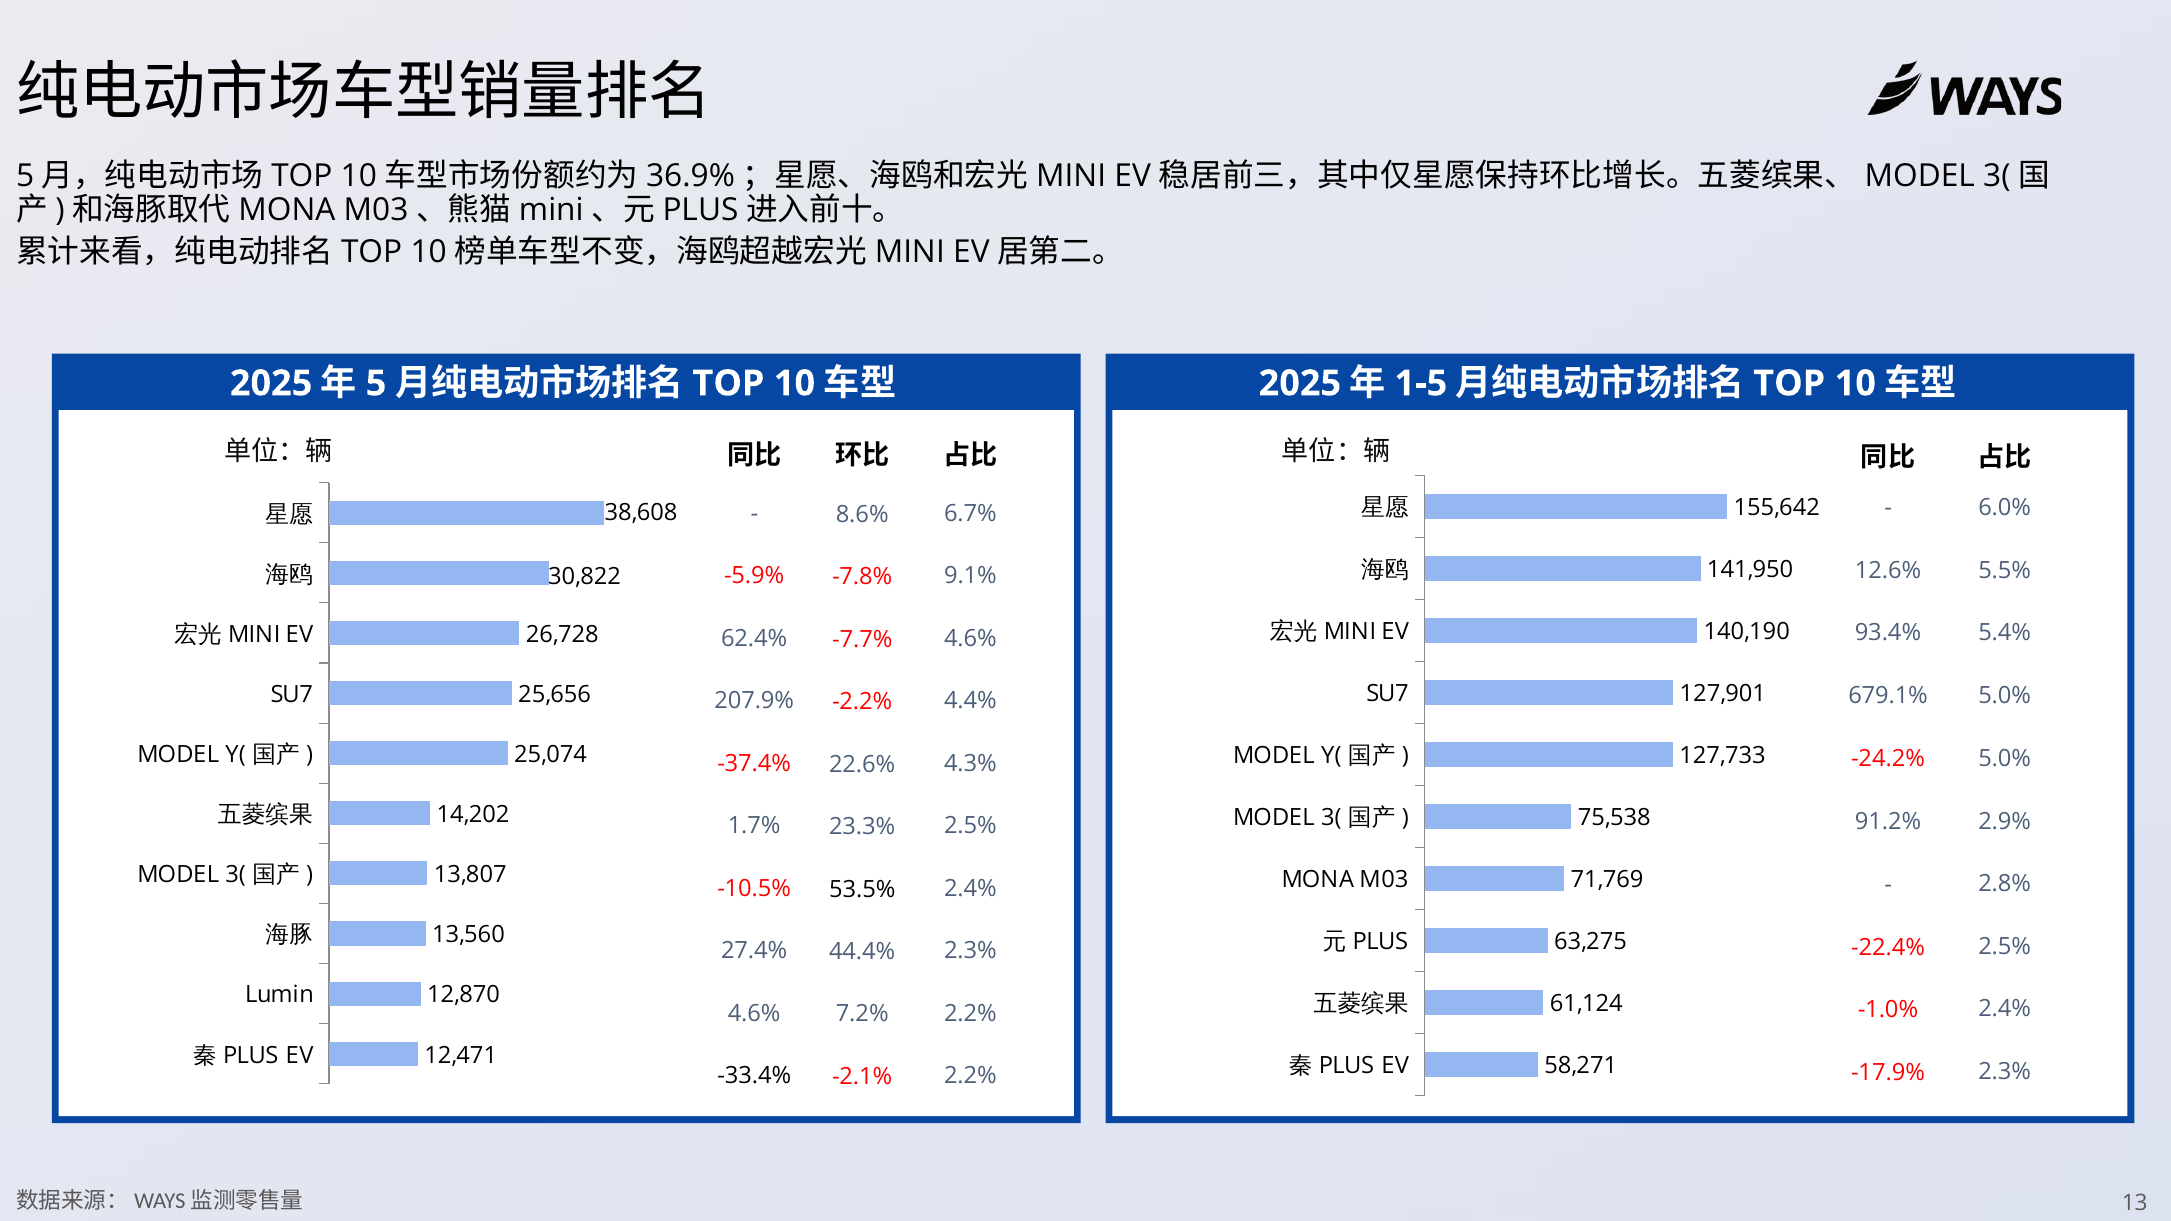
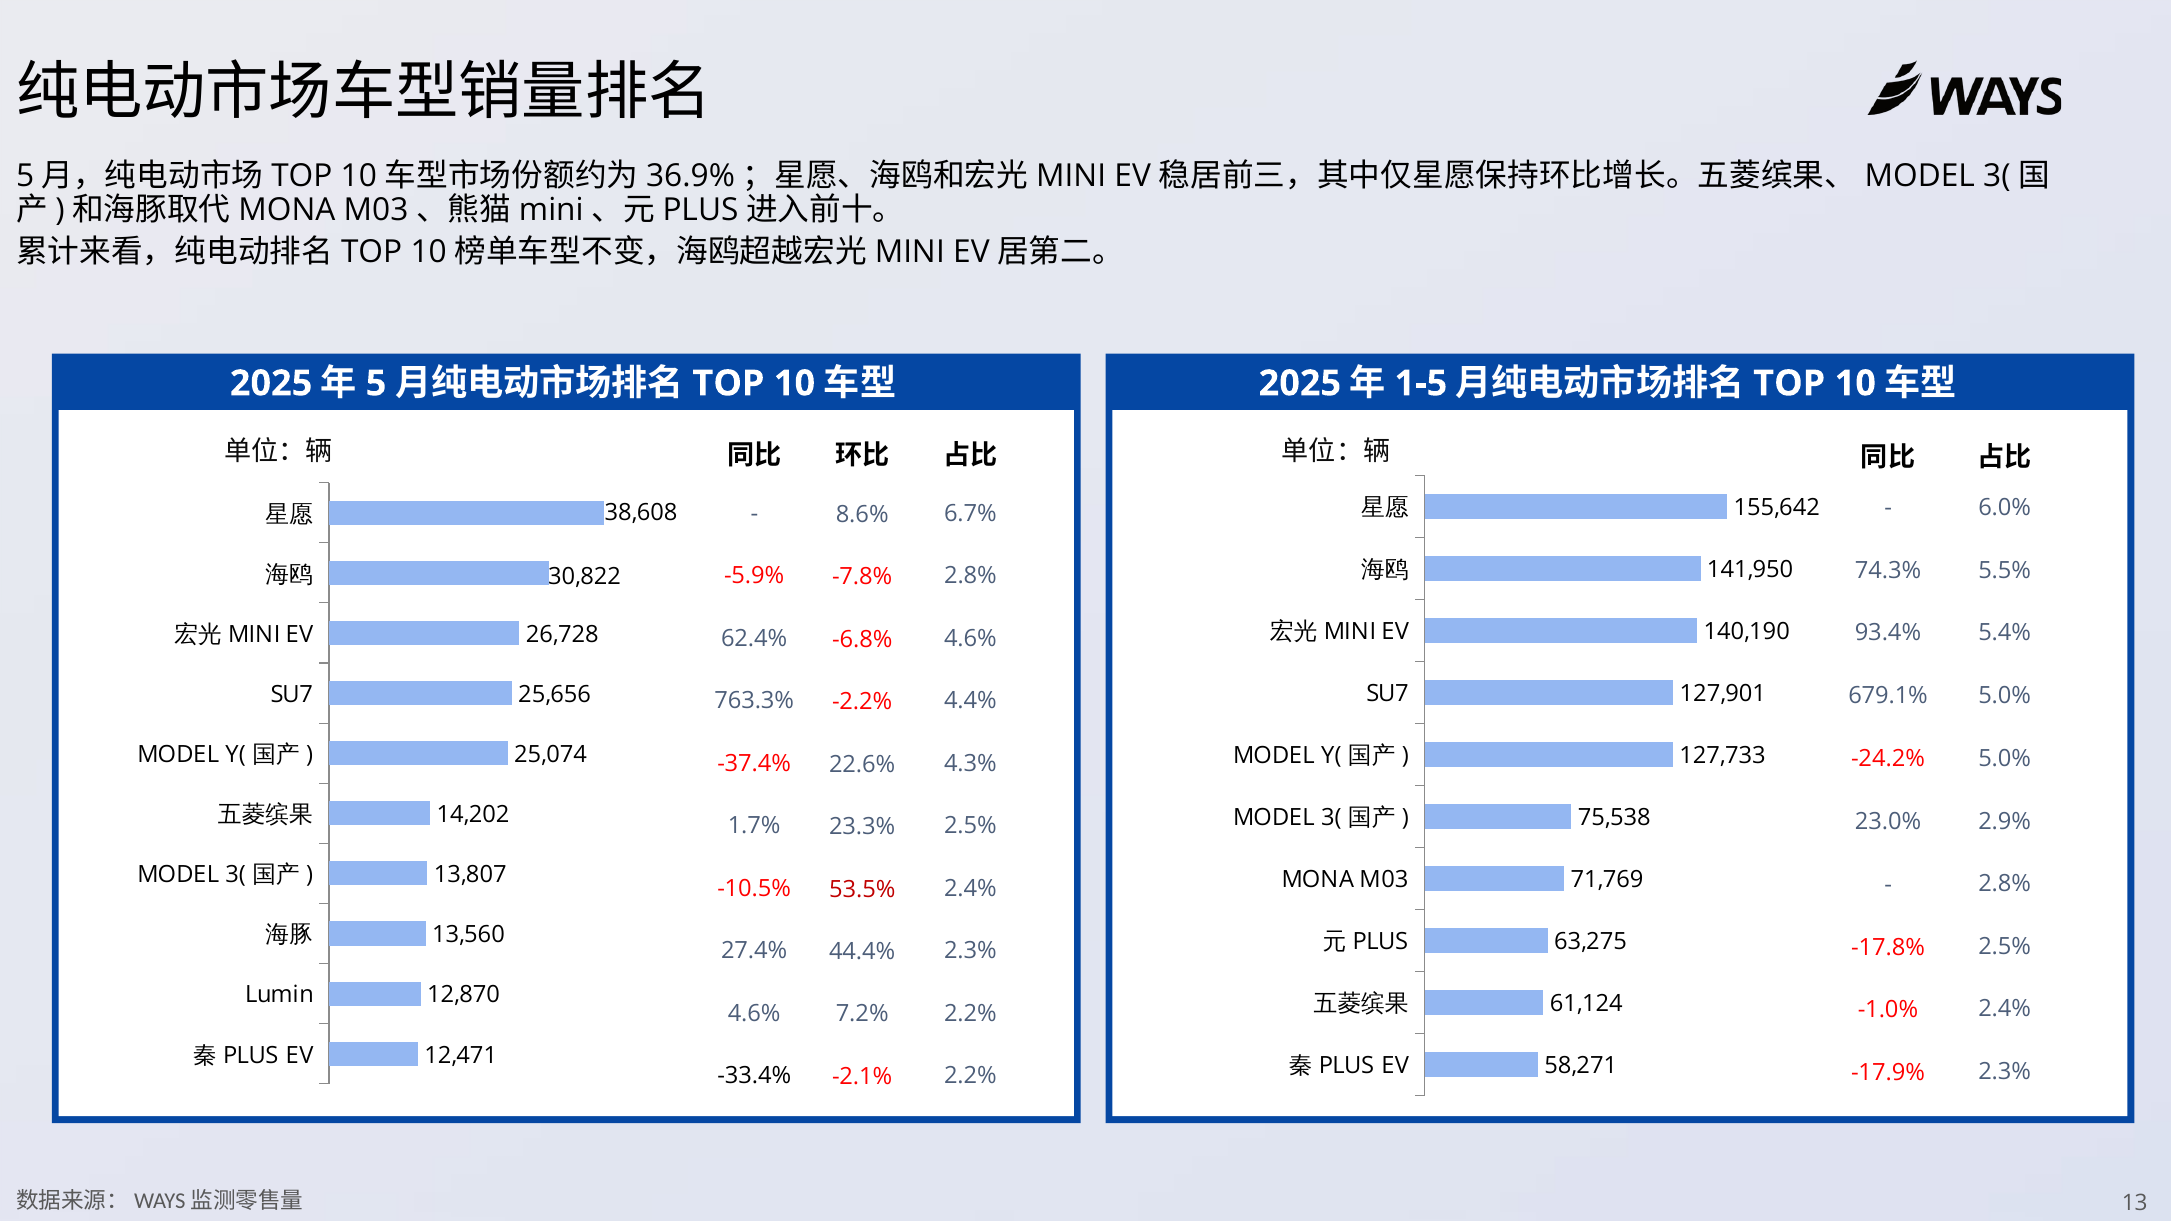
12.6%: 12.6% -> 74.3%
-7.8% 9.1%: 9.1% -> 2.8%
-7.7%: -7.7% -> -6.8%
207.9%: 207.9% -> 763.3%
91.2%: 91.2% -> 23.0%
53.5% colour: black -> red
-22.4%: -22.4% -> -17.8%
